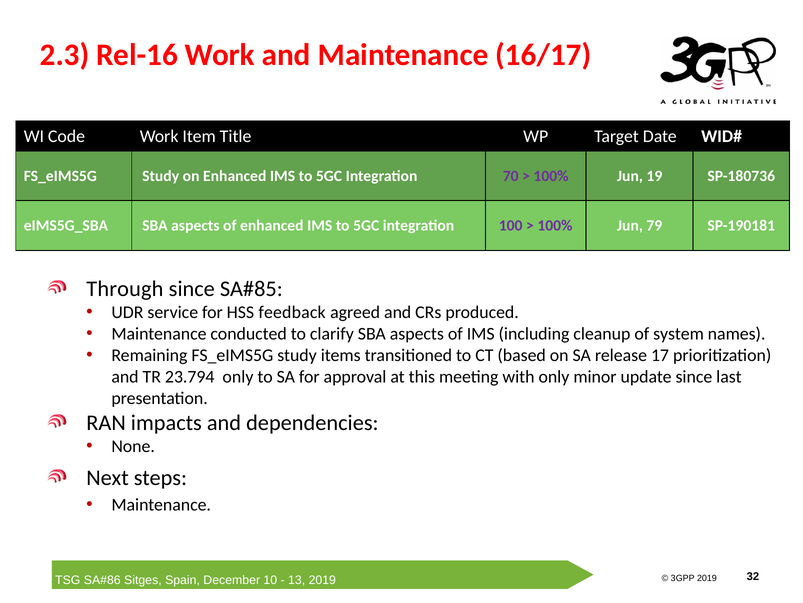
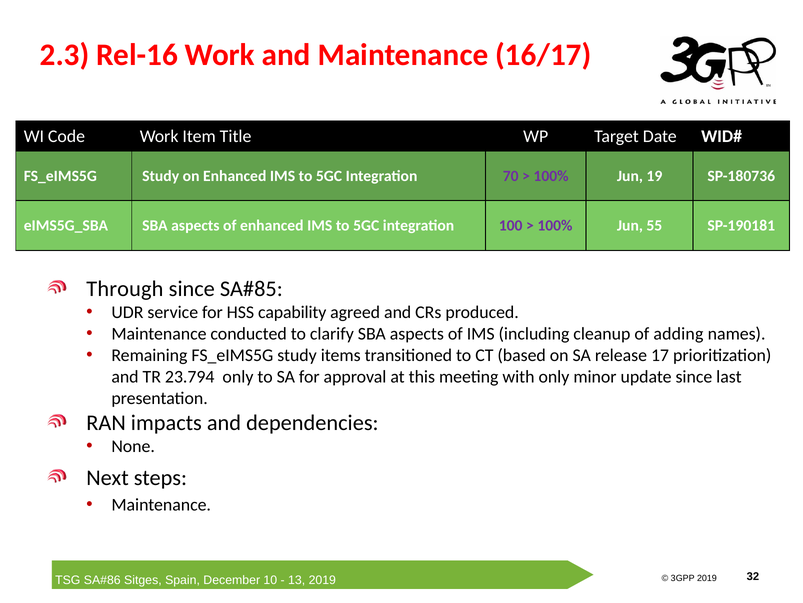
79: 79 -> 55
feedback: feedback -> capability
system: system -> adding
